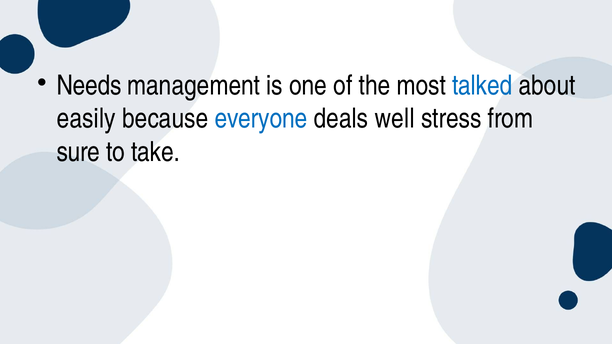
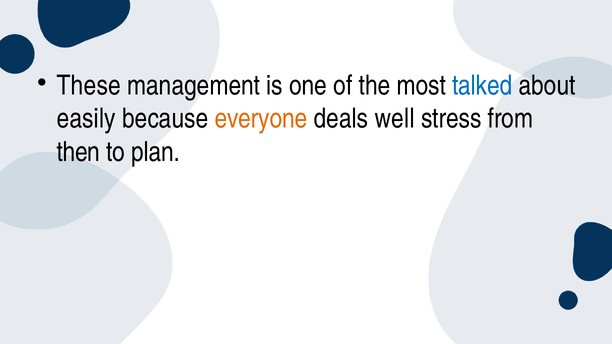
Needs: Needs -> These
everyone colour: blue -> orange
sure: sure -> then
take: take -> plan
